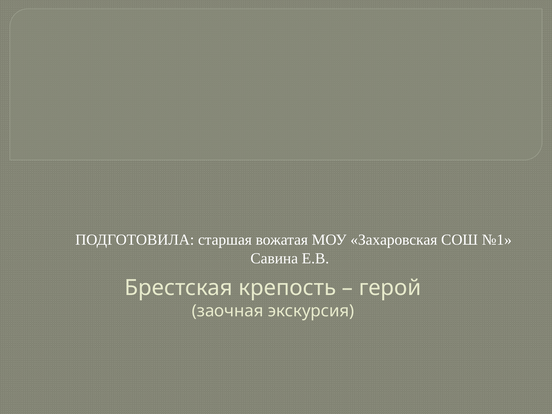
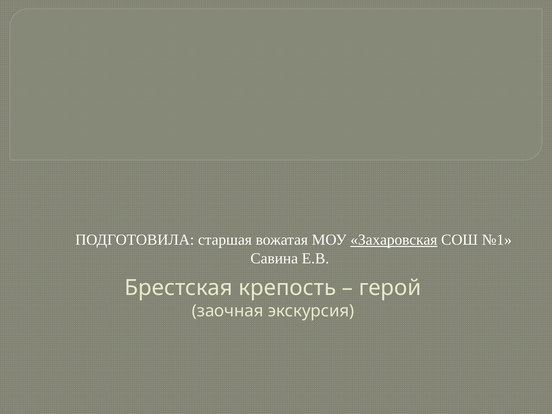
Захаровская underline: none -> present
